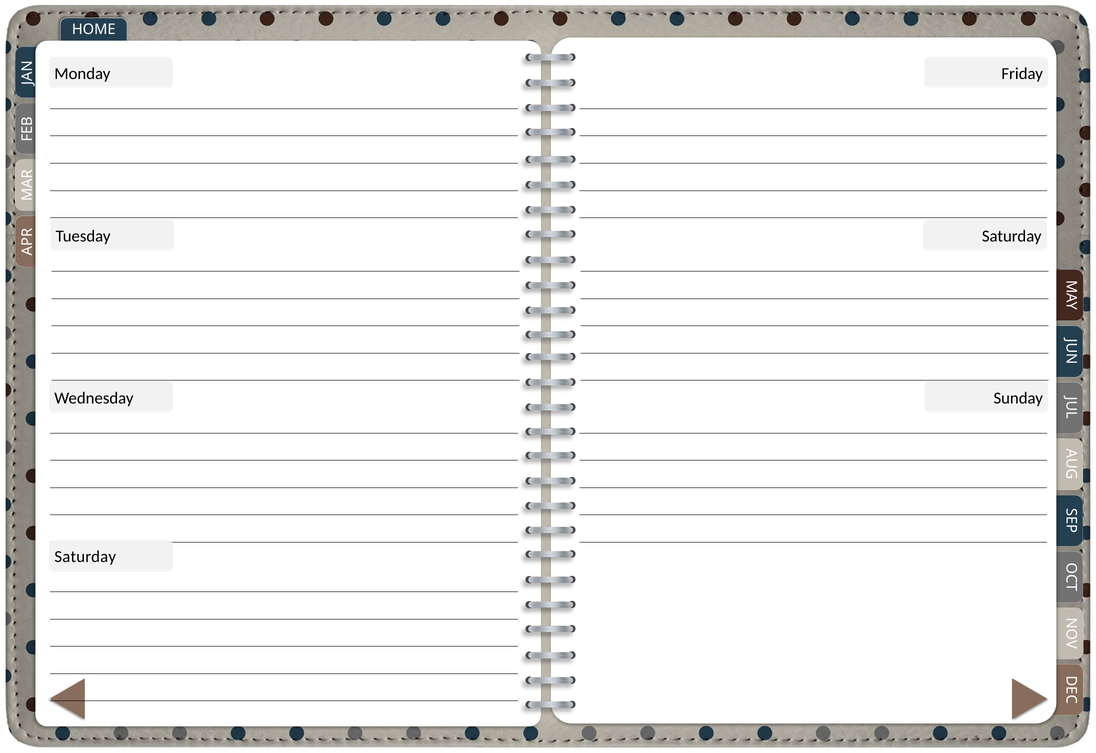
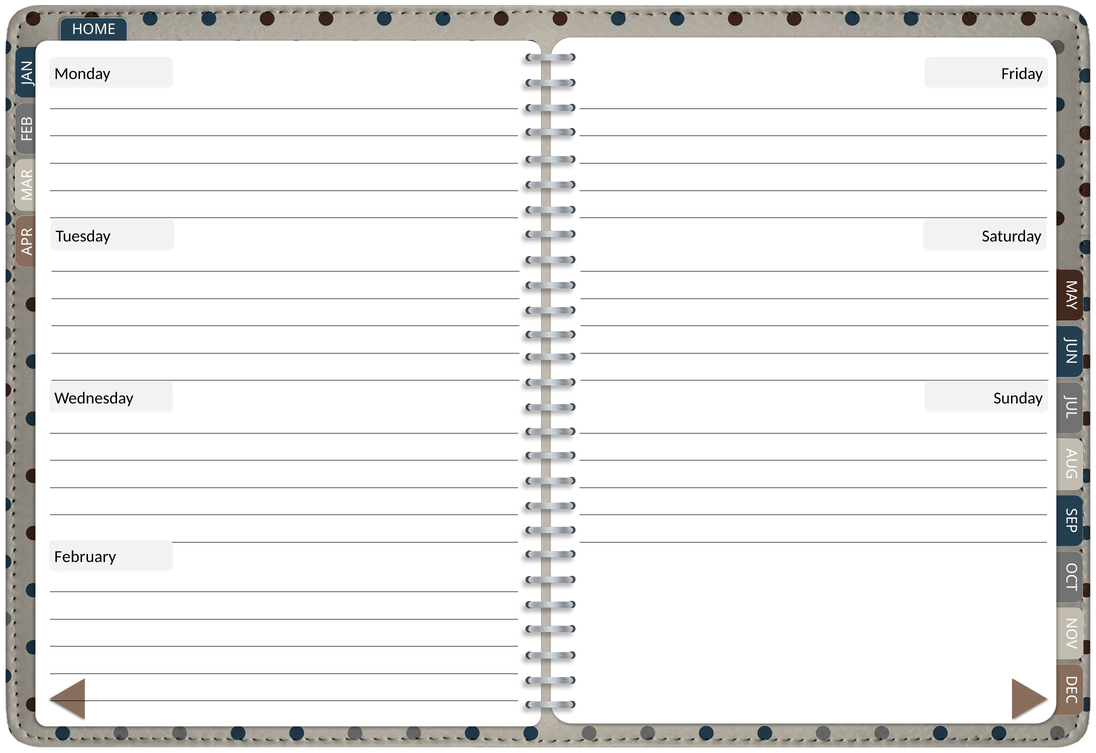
Saturday at (85, 557): Saturday -> February
